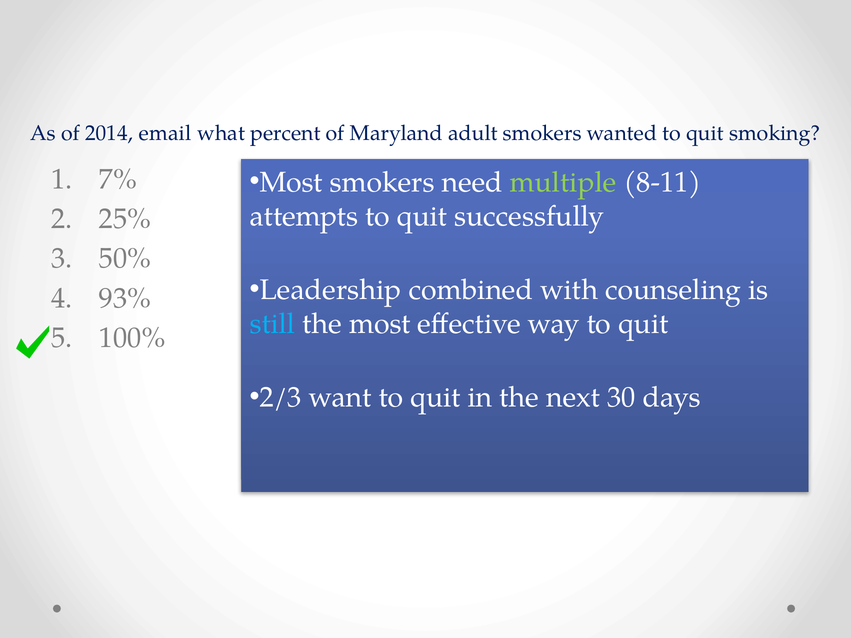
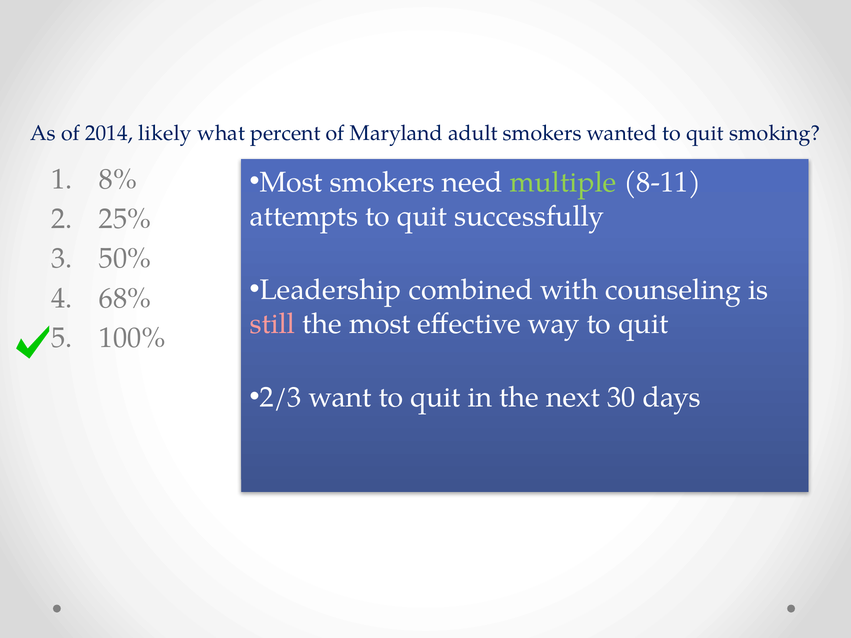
email: email -> likely
7%: 7% -> 8%
93%: 93% -> 68%
still colour: light blue -> pink
